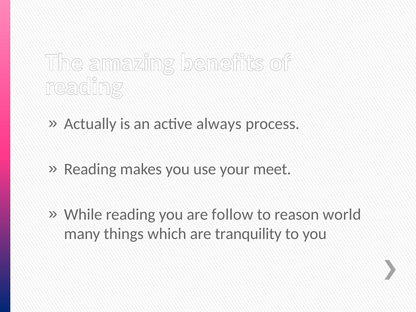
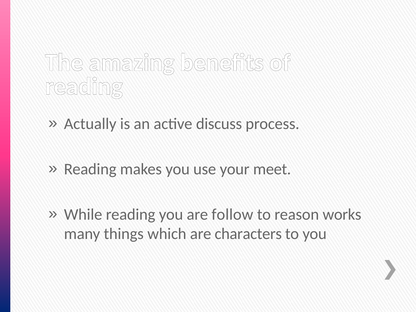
always: always -> discuss
world: world -> works
tranquility: tranquility -> characters
